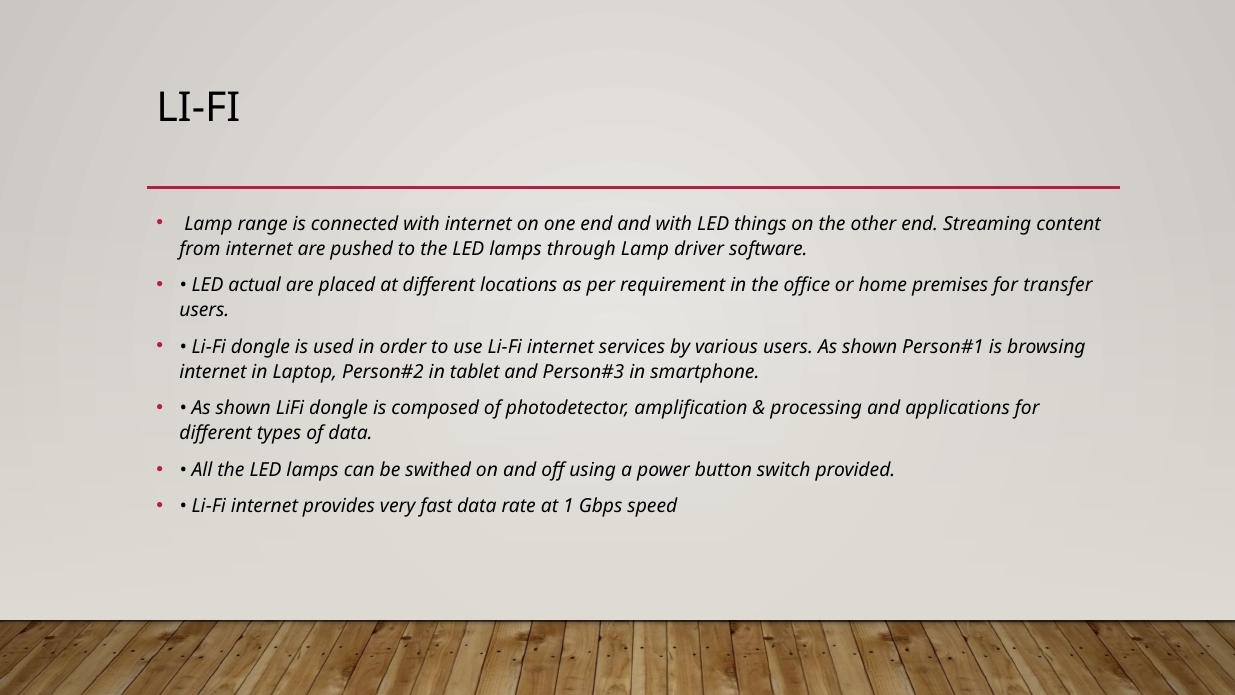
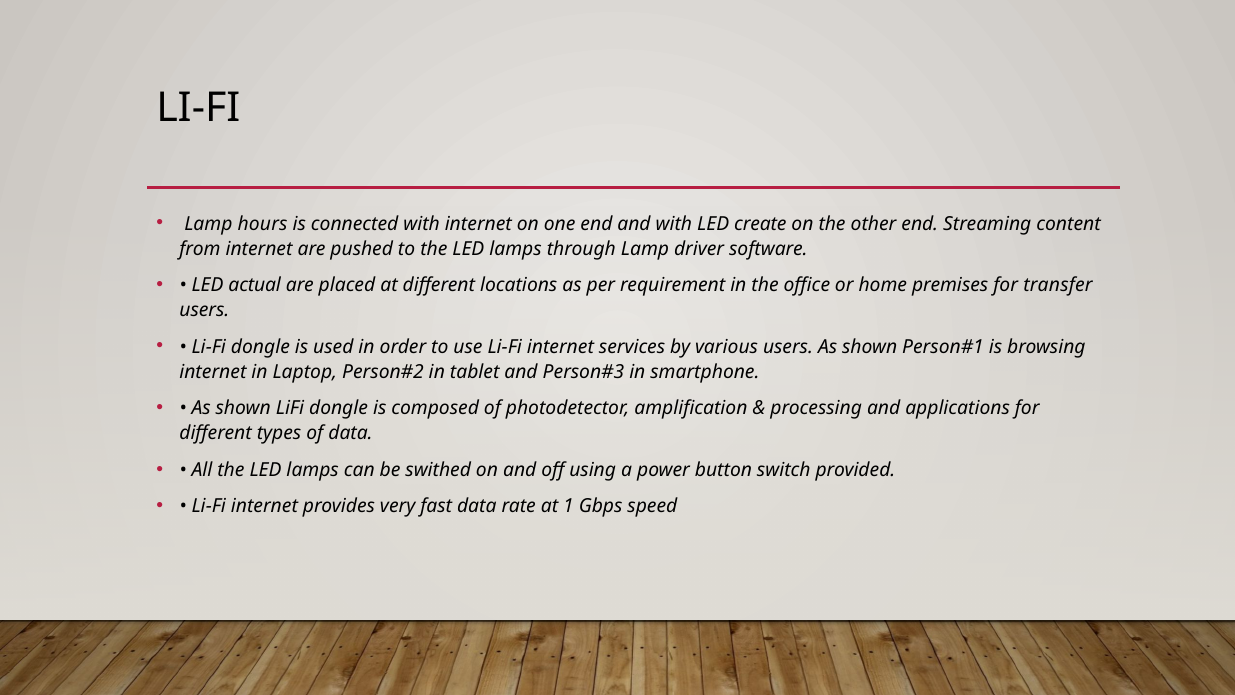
range: range -> hours
things: things -> create
